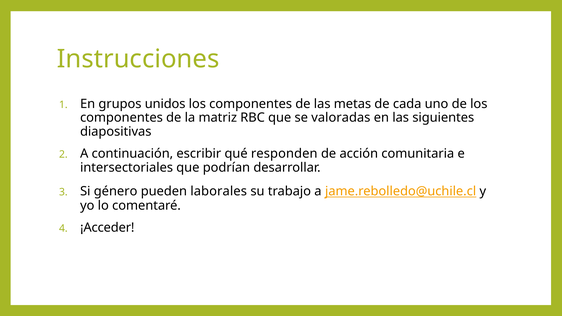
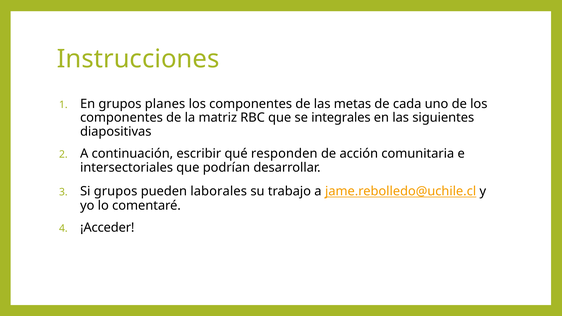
unidos: unidos -> planes
valoradas: valoradas -> integrales
Si género: género -> grupos
